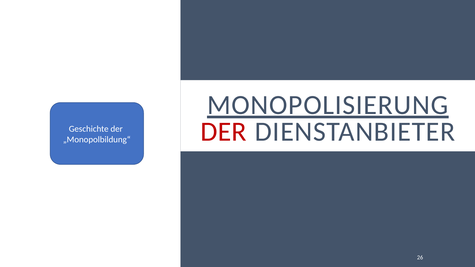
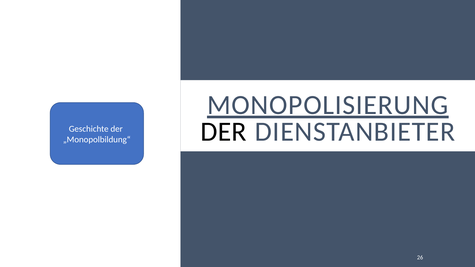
DER at (223, 132) colour: red -> black
